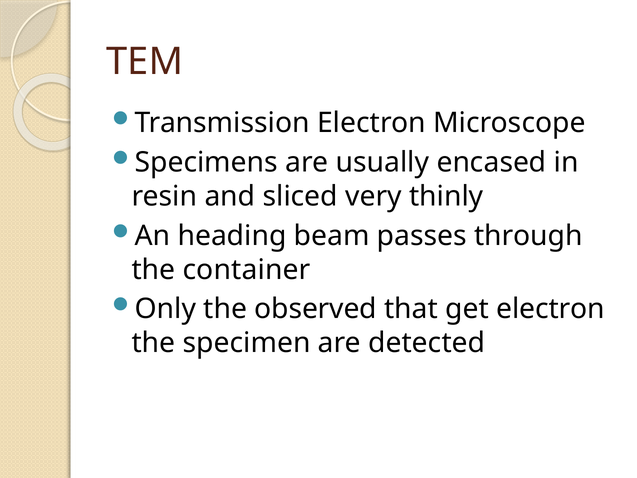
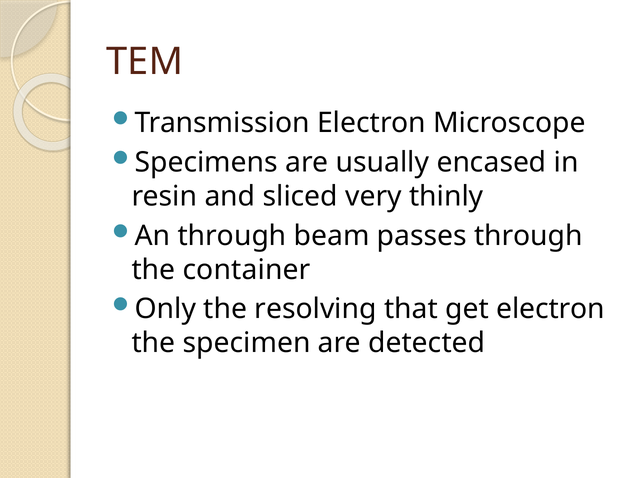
An heading: heading -> through
observed: observed -> resolving
